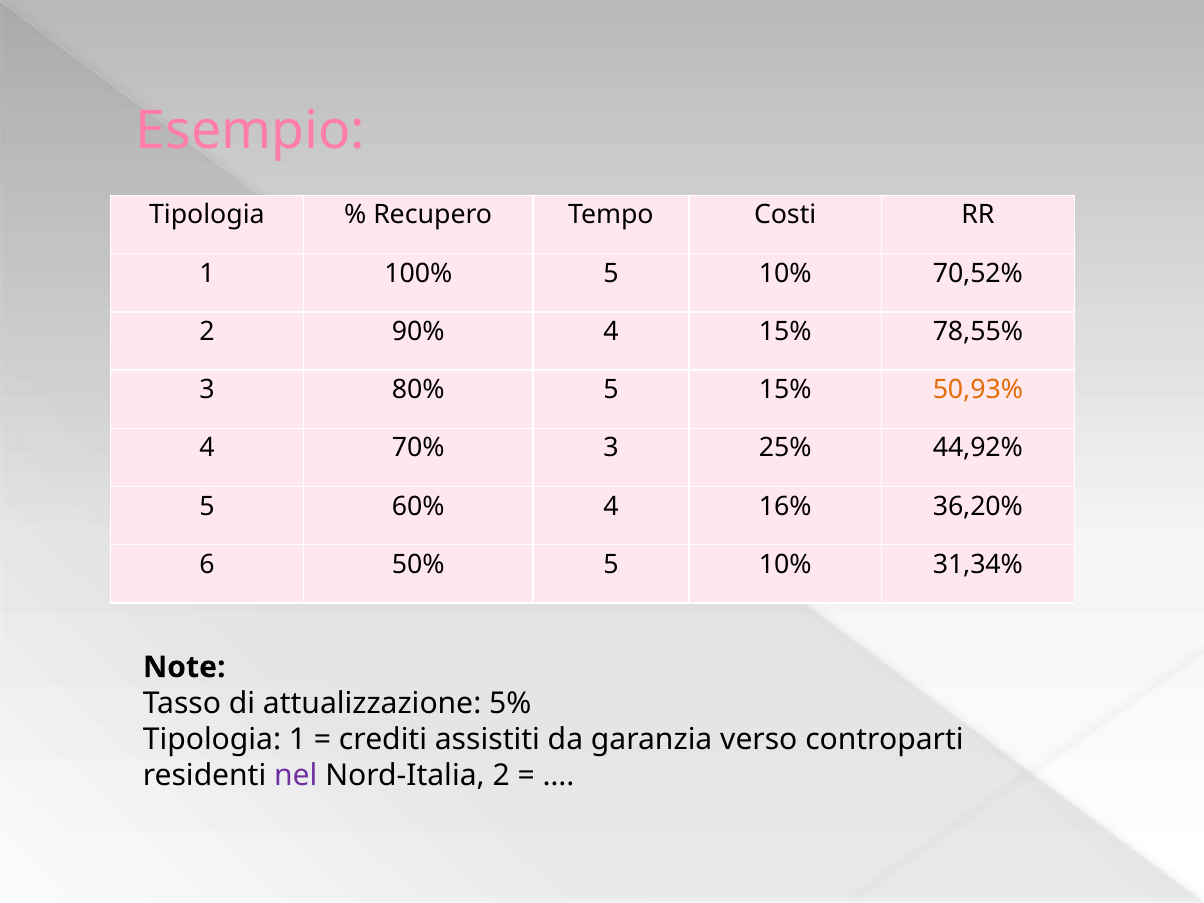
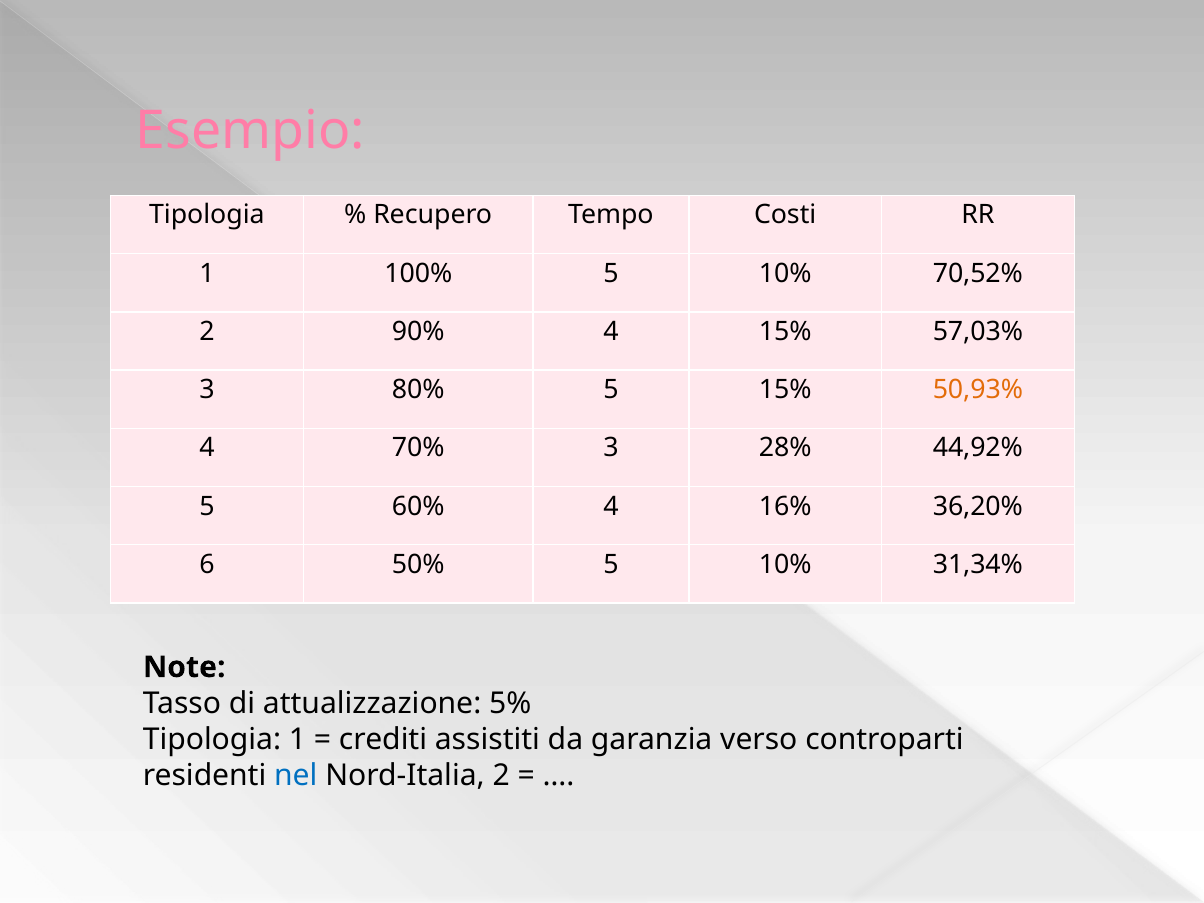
78,55%: 78,55% -> 57,03%
25%: 25% -> 28%
nel colour: purple -> blue
